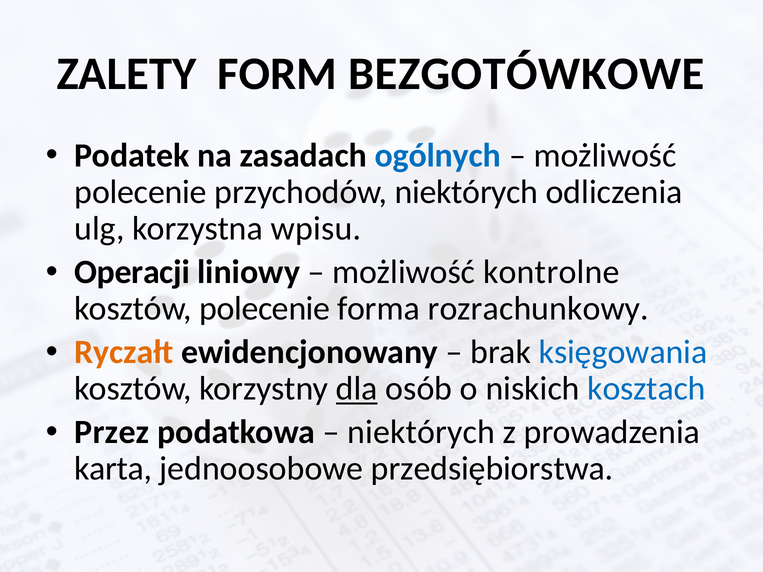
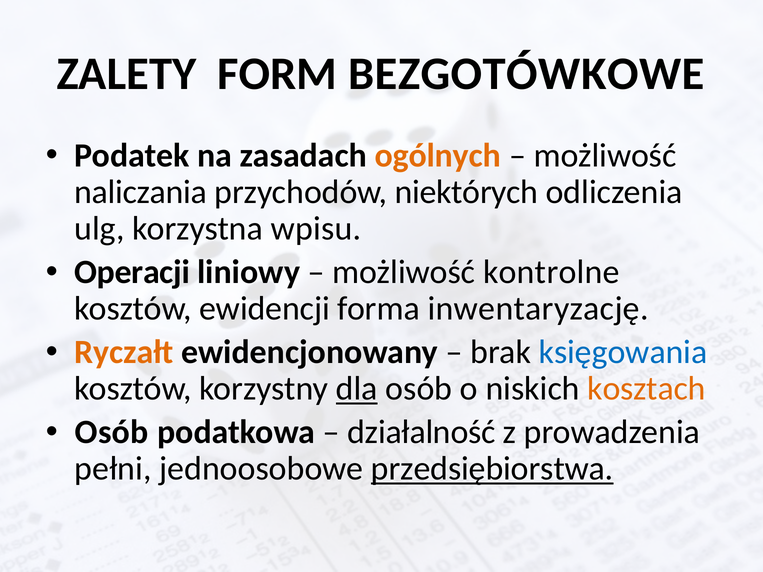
ogólnych colour: blue -> orange
polecenie at (141, 192): polecenie -> naliczania
kosztów polecenie: polecenie -> ewidencji
rozrachunkowy: rozrachunkowy -> inwentaryzację
kosztach colour: blue -> orange
Przez at (112, 432): Przez -> Osób
niektórych at (421, 432): niektórych -> działalność
karta: karta -> pełni
przedsiębiorstwa underline: none -> present
